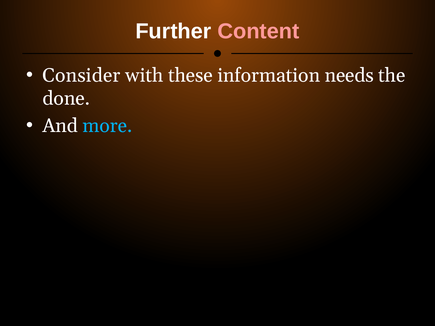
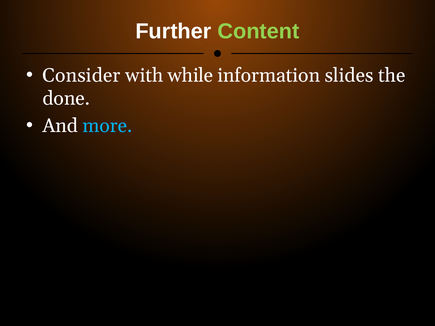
Content colour: pink -> light green
these: these -> while
needs: needs -> slides
